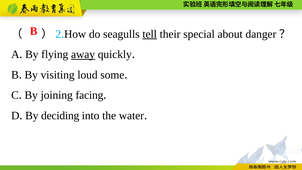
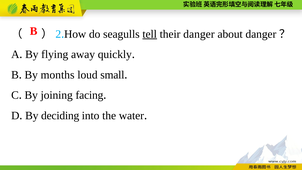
their special: special -> danger
away underline: present -> none
visiting: visiting -> months
some: some -> small
